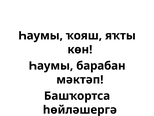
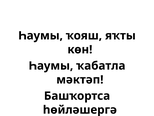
барабан: барабан -> ҡабатла
